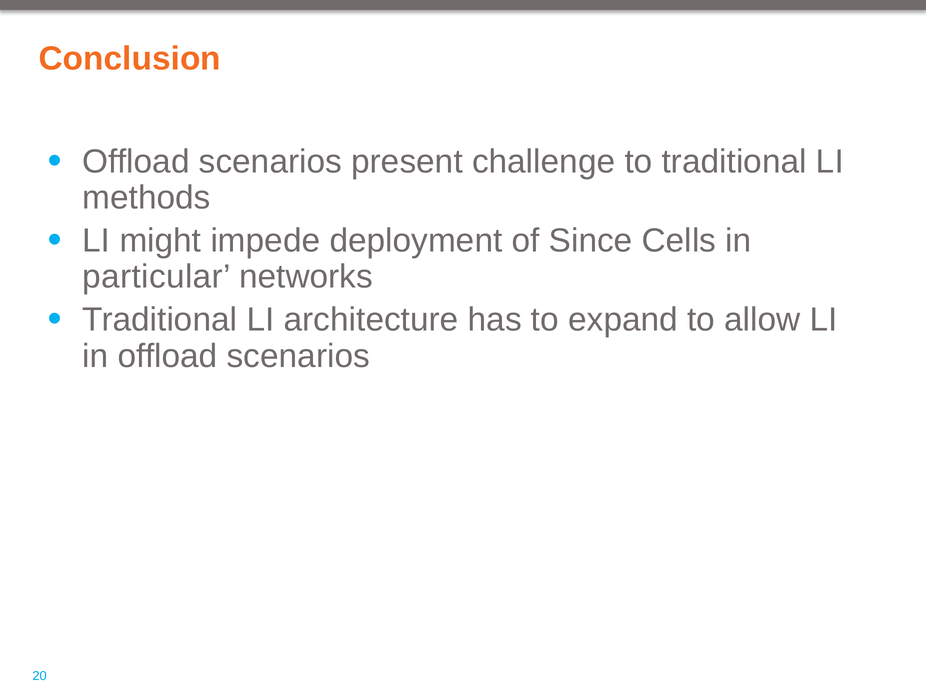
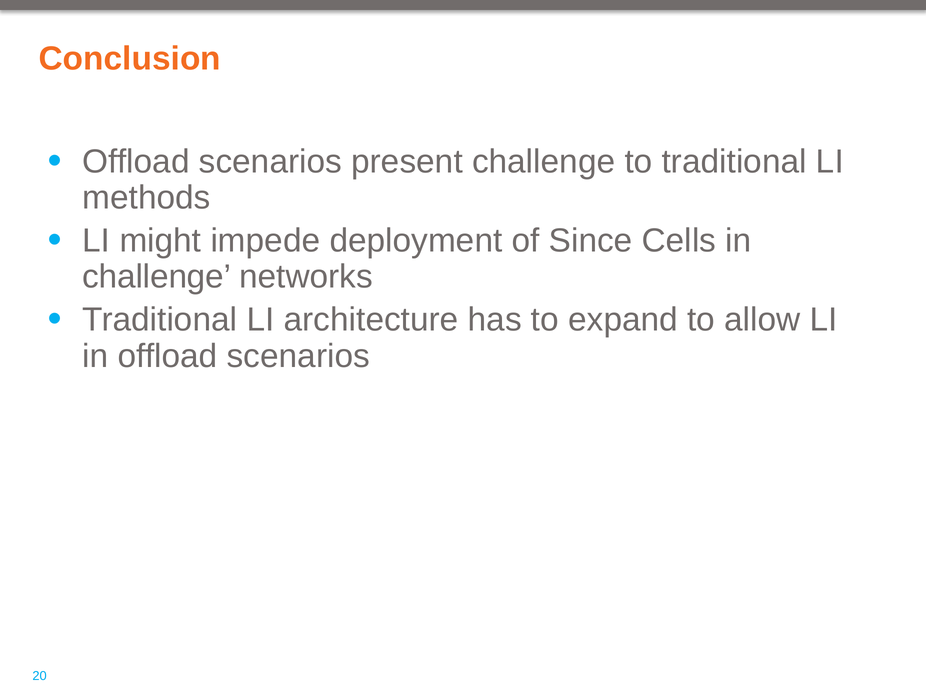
particular at (157, 277): particular -> challenge
